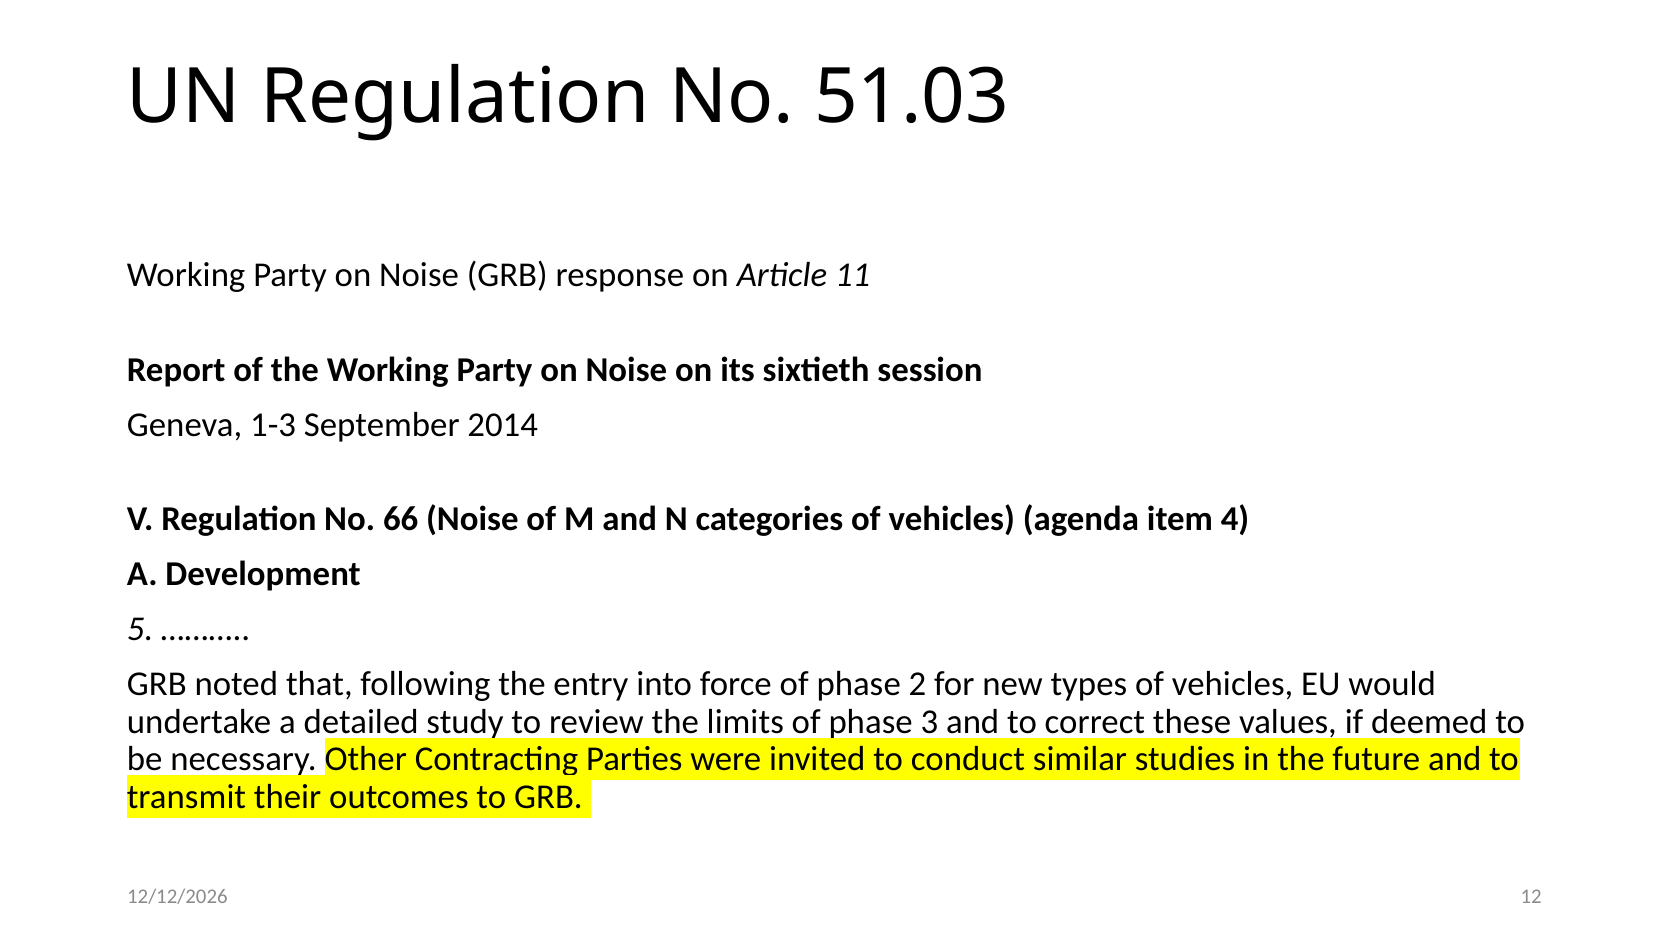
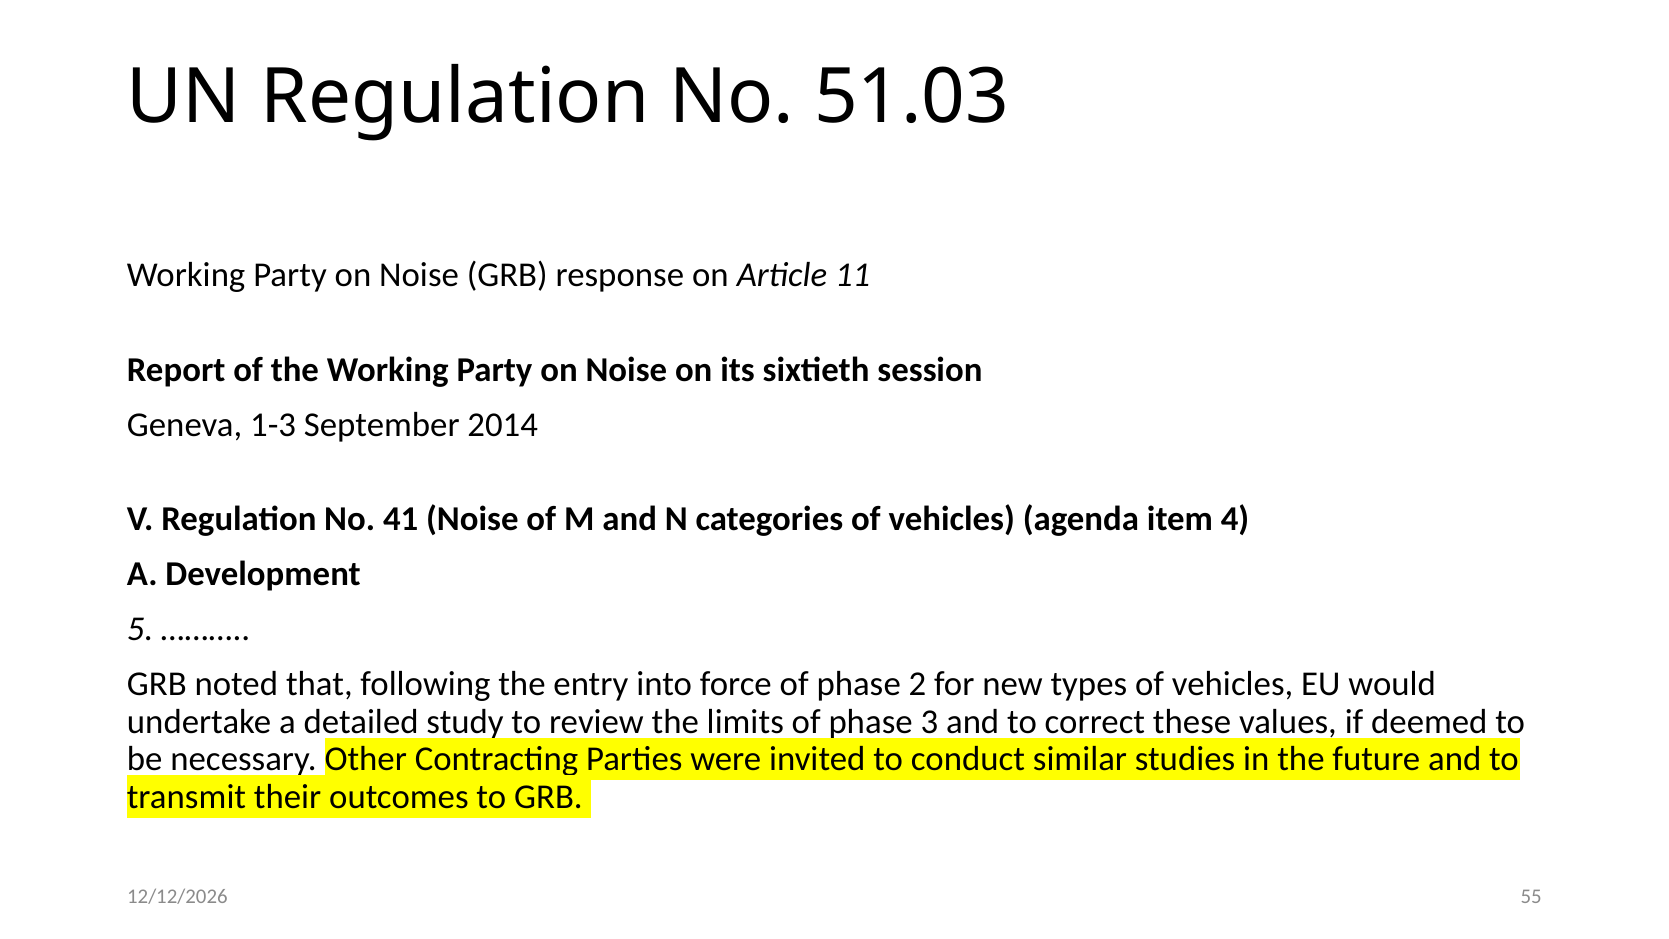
66: 66 -> 41
12: 12 -> 55
